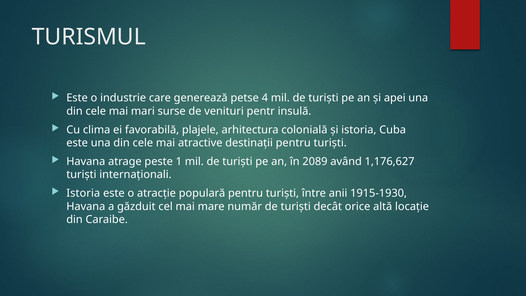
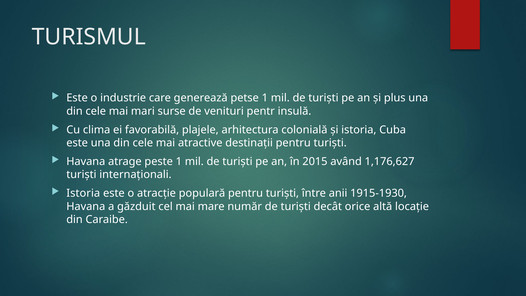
petse 4: 4 -> 1
apei: apei -> plus
2089: 2089 -> 2015
